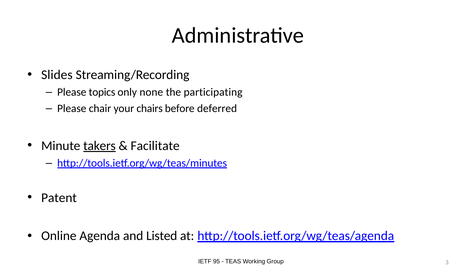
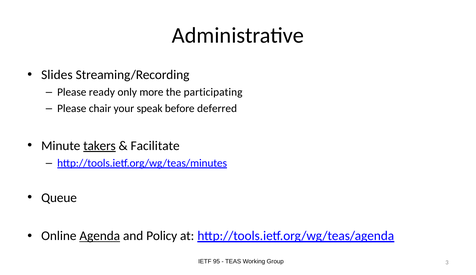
topics: topics -> ready
none: none -> more
chairs: chairs -> speak
Patent: Patent -> Queue
Agenda underline: none -> present
Listed: Listed -> Policy
